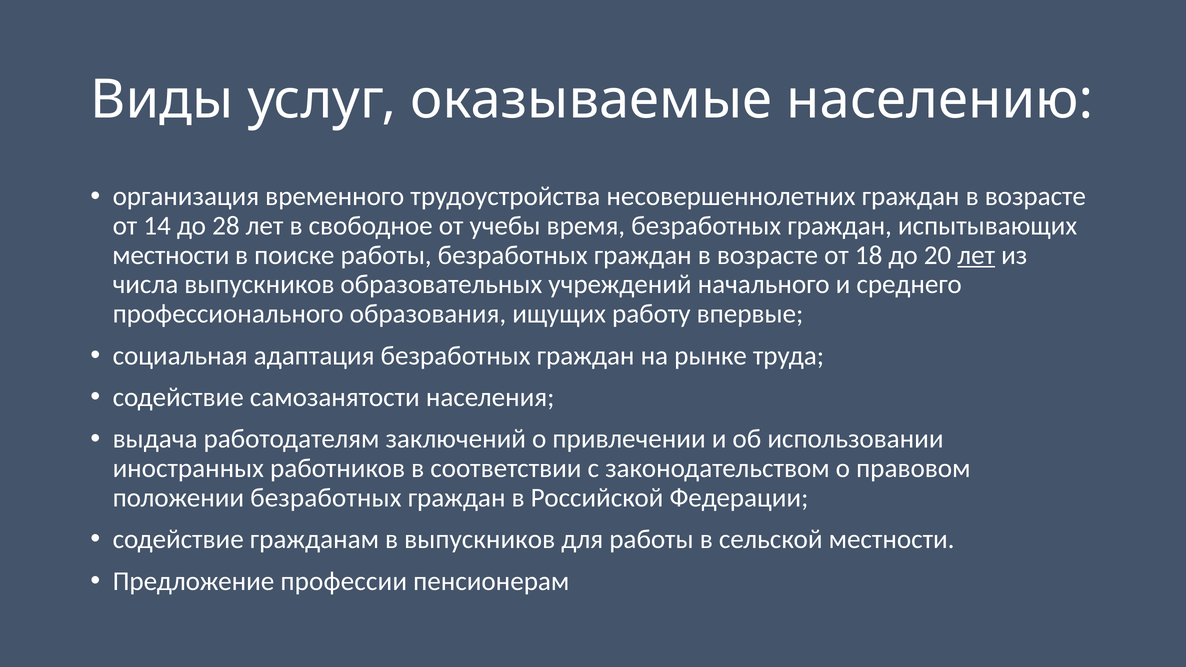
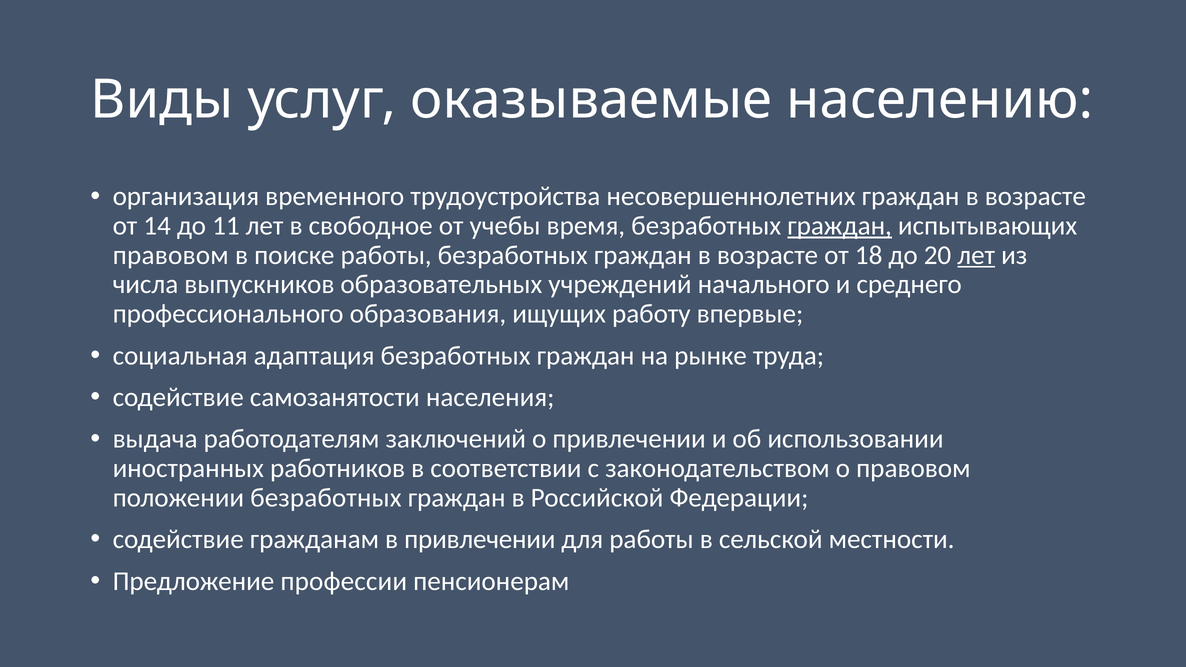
28: 28 -> 11
граждан at (840, 226) underline: none -> present
местности at (171, 255): местности -> правовом
в выпускников: выпускников -> привлечении
